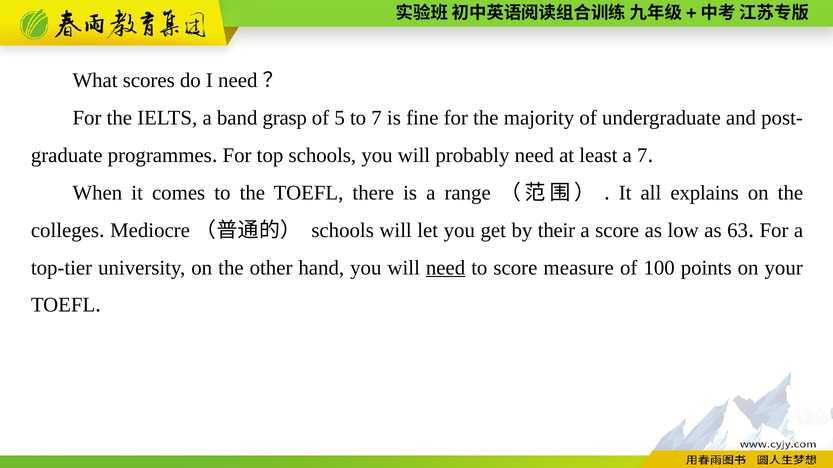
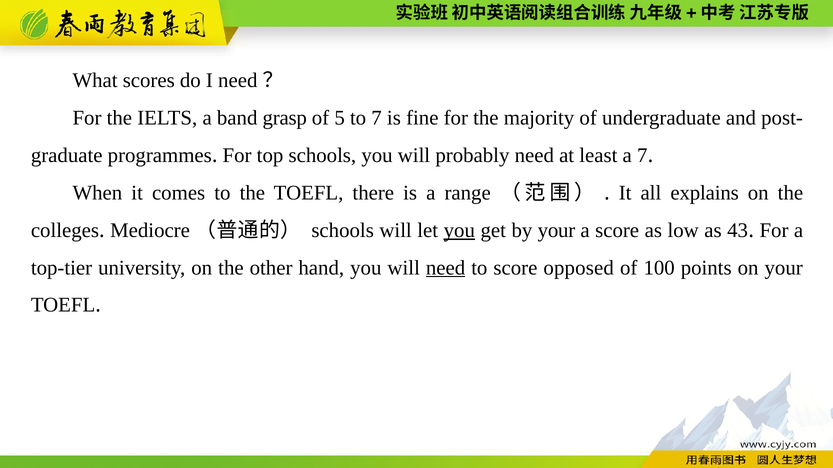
you at (459, 231) underline: none -> present
by their: their -> your
63: 63 -> 43
measure: measure -> opposed
